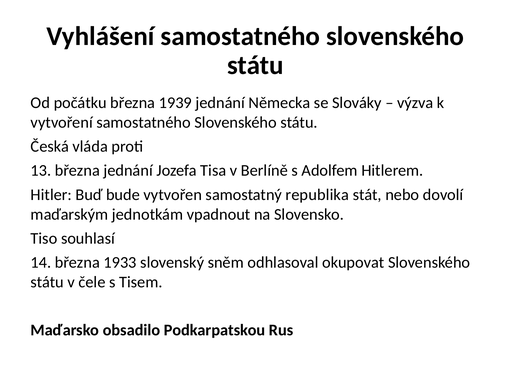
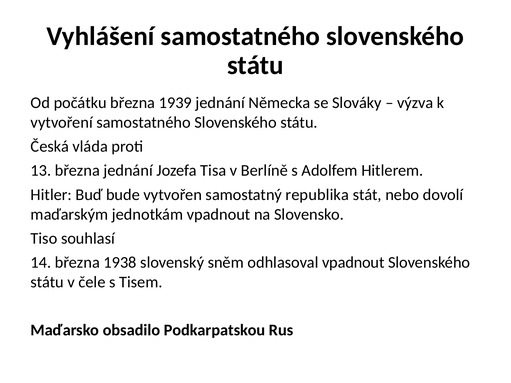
1933: 1933 -> 1938
odhlasoval okupovat: okupovat -> vpadnout
